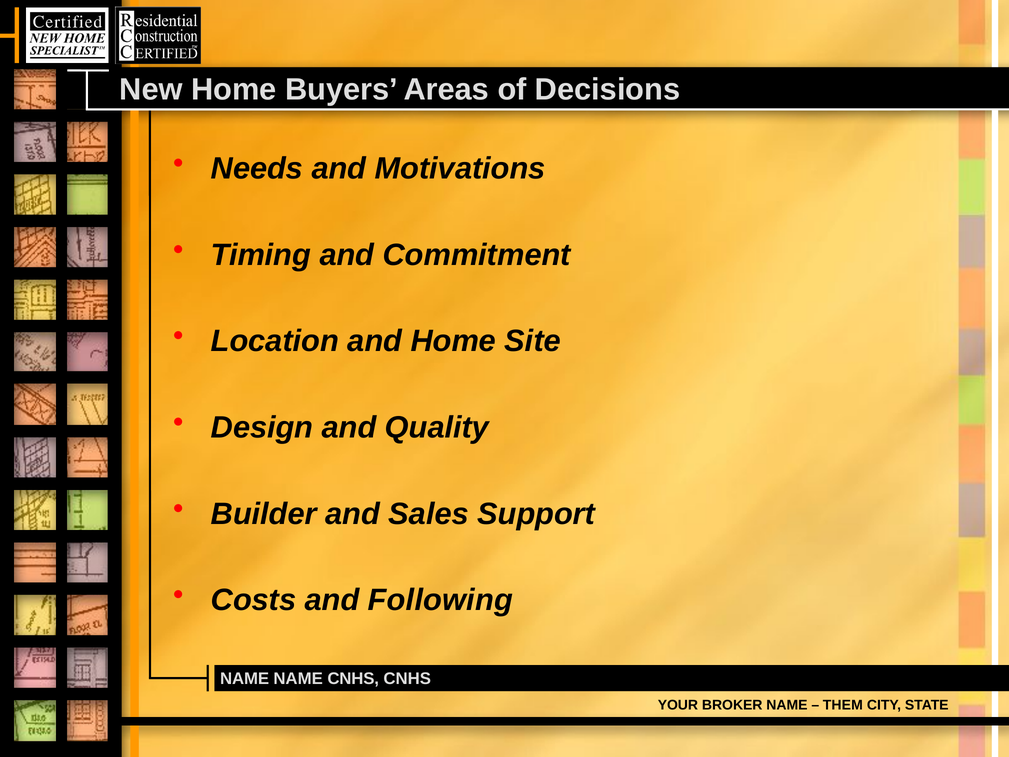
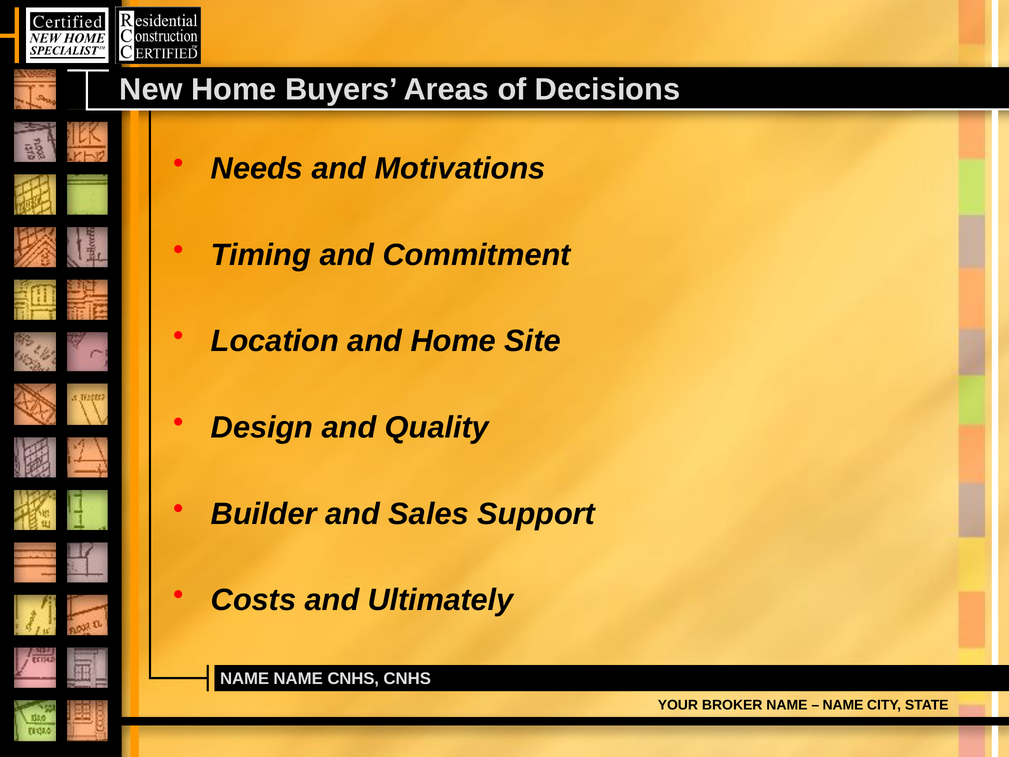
Following: Following -> Ultimately
THEM at (843, 705): THEM -> NAME
